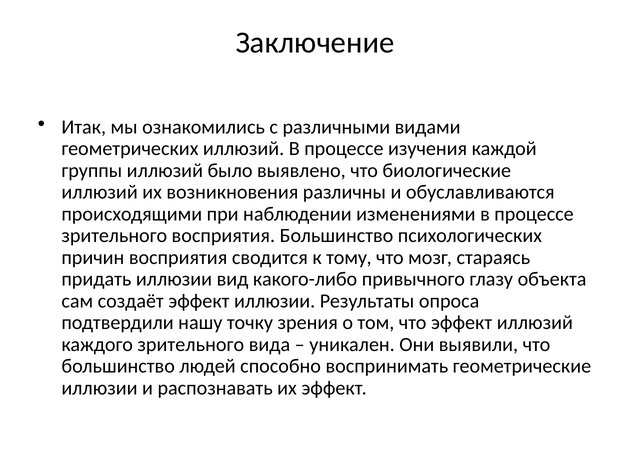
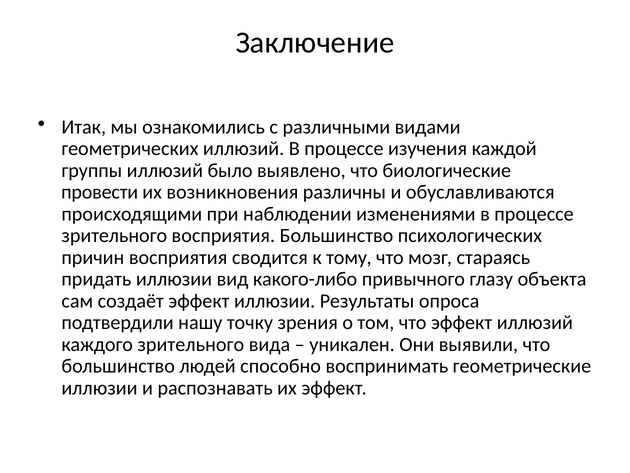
иллюзий at (100, 192): иллюзий -> провести
